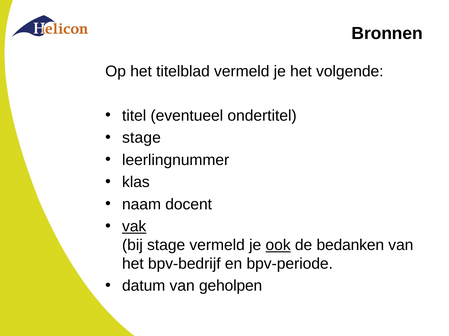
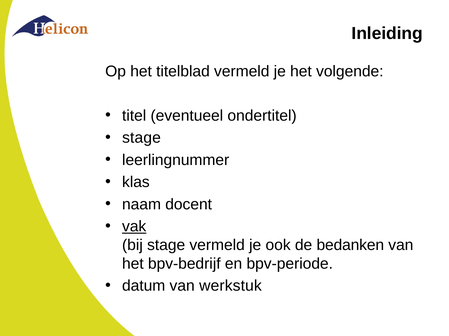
Bronnen: Bronnen -> Inleiding
ook underline: present -> none
geholpen: geholpen -> werkstuk
